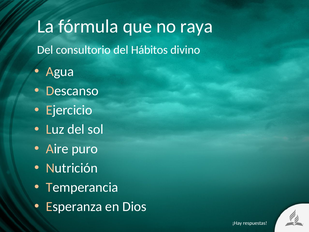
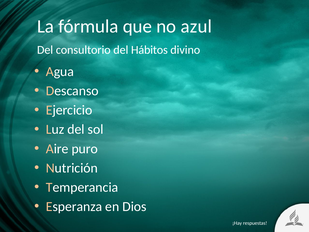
raya: raya -> azul
